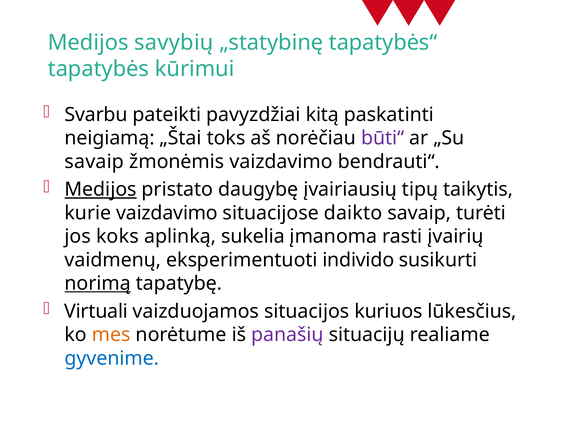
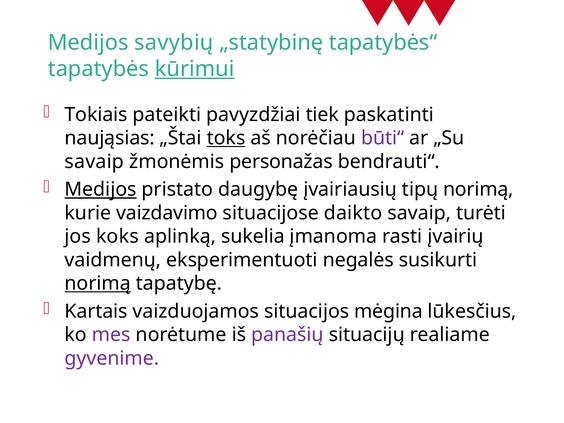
kūrimui underline: none -> present
Svarbu: Svarbu -> Tokiais
kitą: kitą -> tiek
neigiamą: neigiamą -> naująsias
toks underline: none -> present
žmonėmis vaizdavimo: vaizdavimo -> personažas
tipų taikytis: taikytis -> norimą
individo: individo -> negalės
Virtuali: Virtuali -> Kartais
kuriuos: kuriuos -> mėgina
mes colour: orange -> purple
gyvenime colour: blue -> purple
